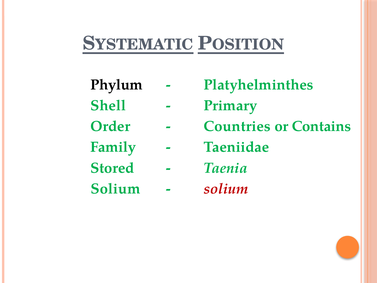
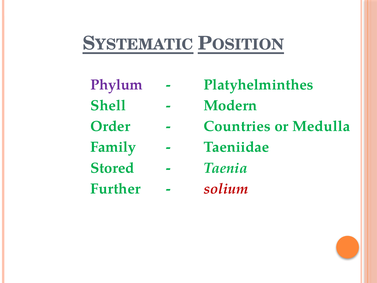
Phylum colour: black -> purple
Primary: Primary -> Modern
Contains: Contains -> Medulla
Solium at (116, 189): Solium -> Further
